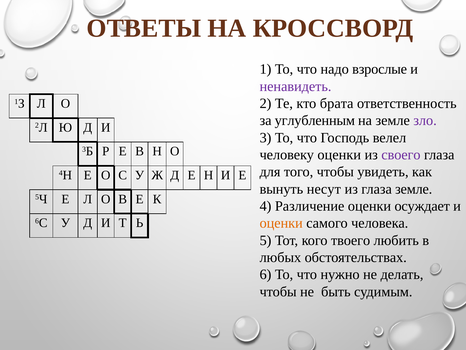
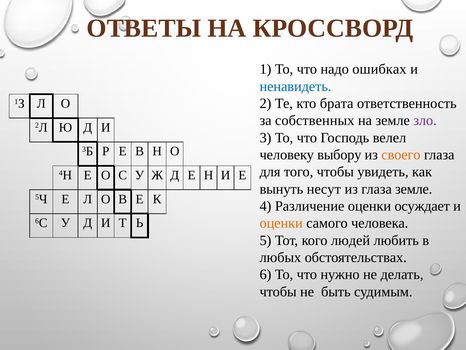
взрослые: взрослые -> ошибках
ненавидеть colour: purple -> blue
углубленным: углубленным -> собственных
человеку оценки: оценки -> выбору
своего colour: purple -> orange
твоего: твоего -> людей
